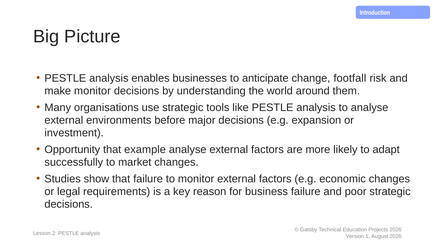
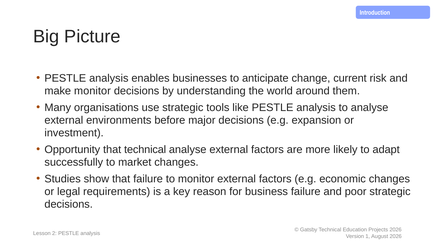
footfall: footfall -> current
that example: example -> technical
